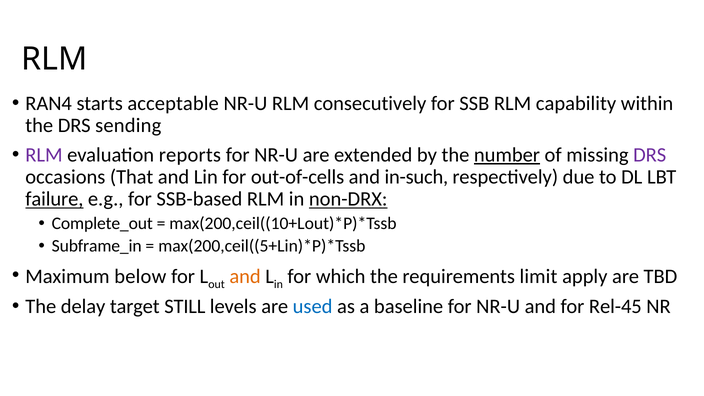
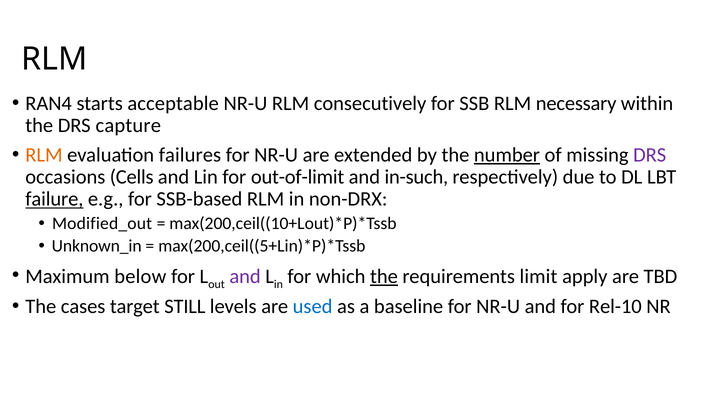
capability: capability -> necessary
sending: sending -> capture
RLM at (44, 155) colour: purple -> orange
reports: reports -> failures
That: That -> Cells
out-of-cells: out-of-cells -> out-of-limit
non-DRX underline: present -> none
Complete_out: Complete_out -> Modified_out
Subframe_in: Subframe_in -> Unknown_in
and at (245, 276) colour: orange -> purple
the at (384, 276) underline: none -> present
delay: delay -> cases
Rel-45: Rel-45 -> Rel-10
